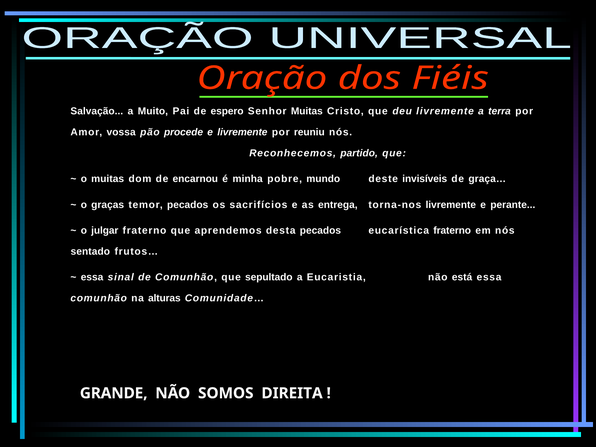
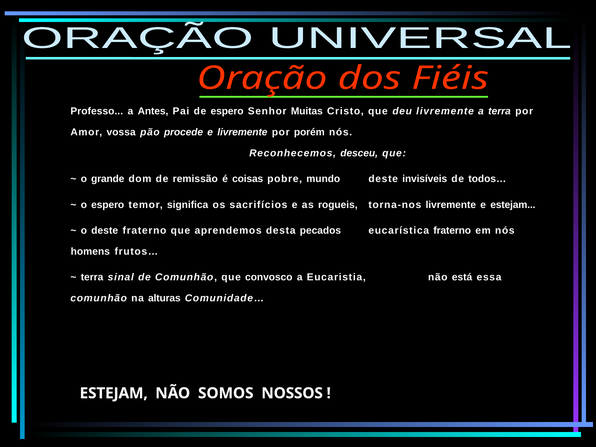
Salvação: Salvação -> Professo
Muito: Muito -> Antes
reuniu: reuniu -> porém
partido: partido -> desceu
o muitas: muitas -> grande
encarnou: encarnou -> remissão
minha: minha -> coisas
graça…: graça… -> todos…
o graças: graças -> espero
temor pecados: pecados -> significa
entrega: entrega -> rogueis
e perante: perante -> estejam
o julgar: julgar -> deste
sentado: sentado -> homens
essa at (92, 277): essa -> terra
sepultado: sepultado -> convosco
GRANDE at (114, 393): GRANDE -> ESTEJAM
DIREITA: DIREITA -> NOSSOS
